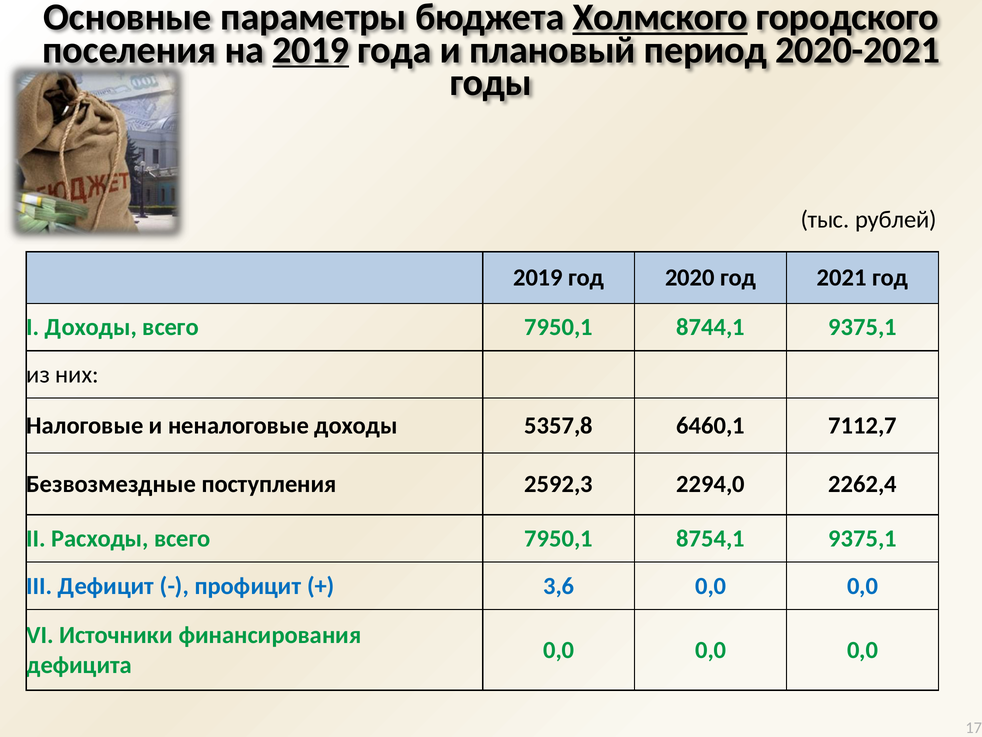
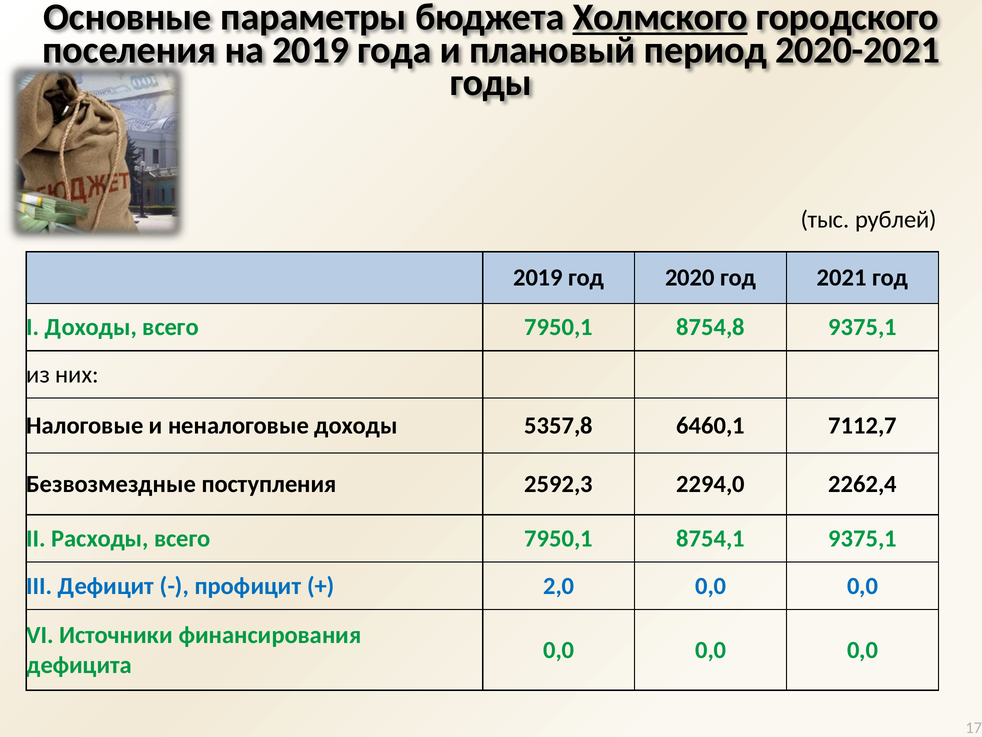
2019 at (311, 50) underline: present -> none
8744,1: 8744,1 -> 8754,8
3,6: 3,6 -> 2,0
